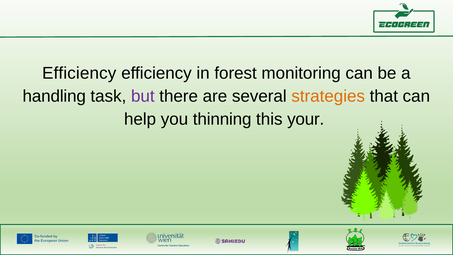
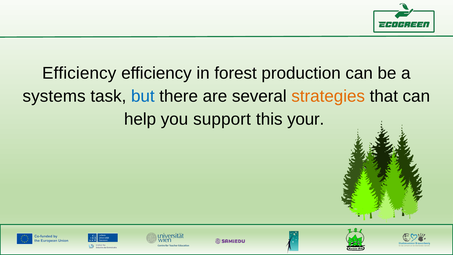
monitoring: monitoring -> production
handling: handling -> systems
but colour: purple -> blue
thinning: thinning -> support
